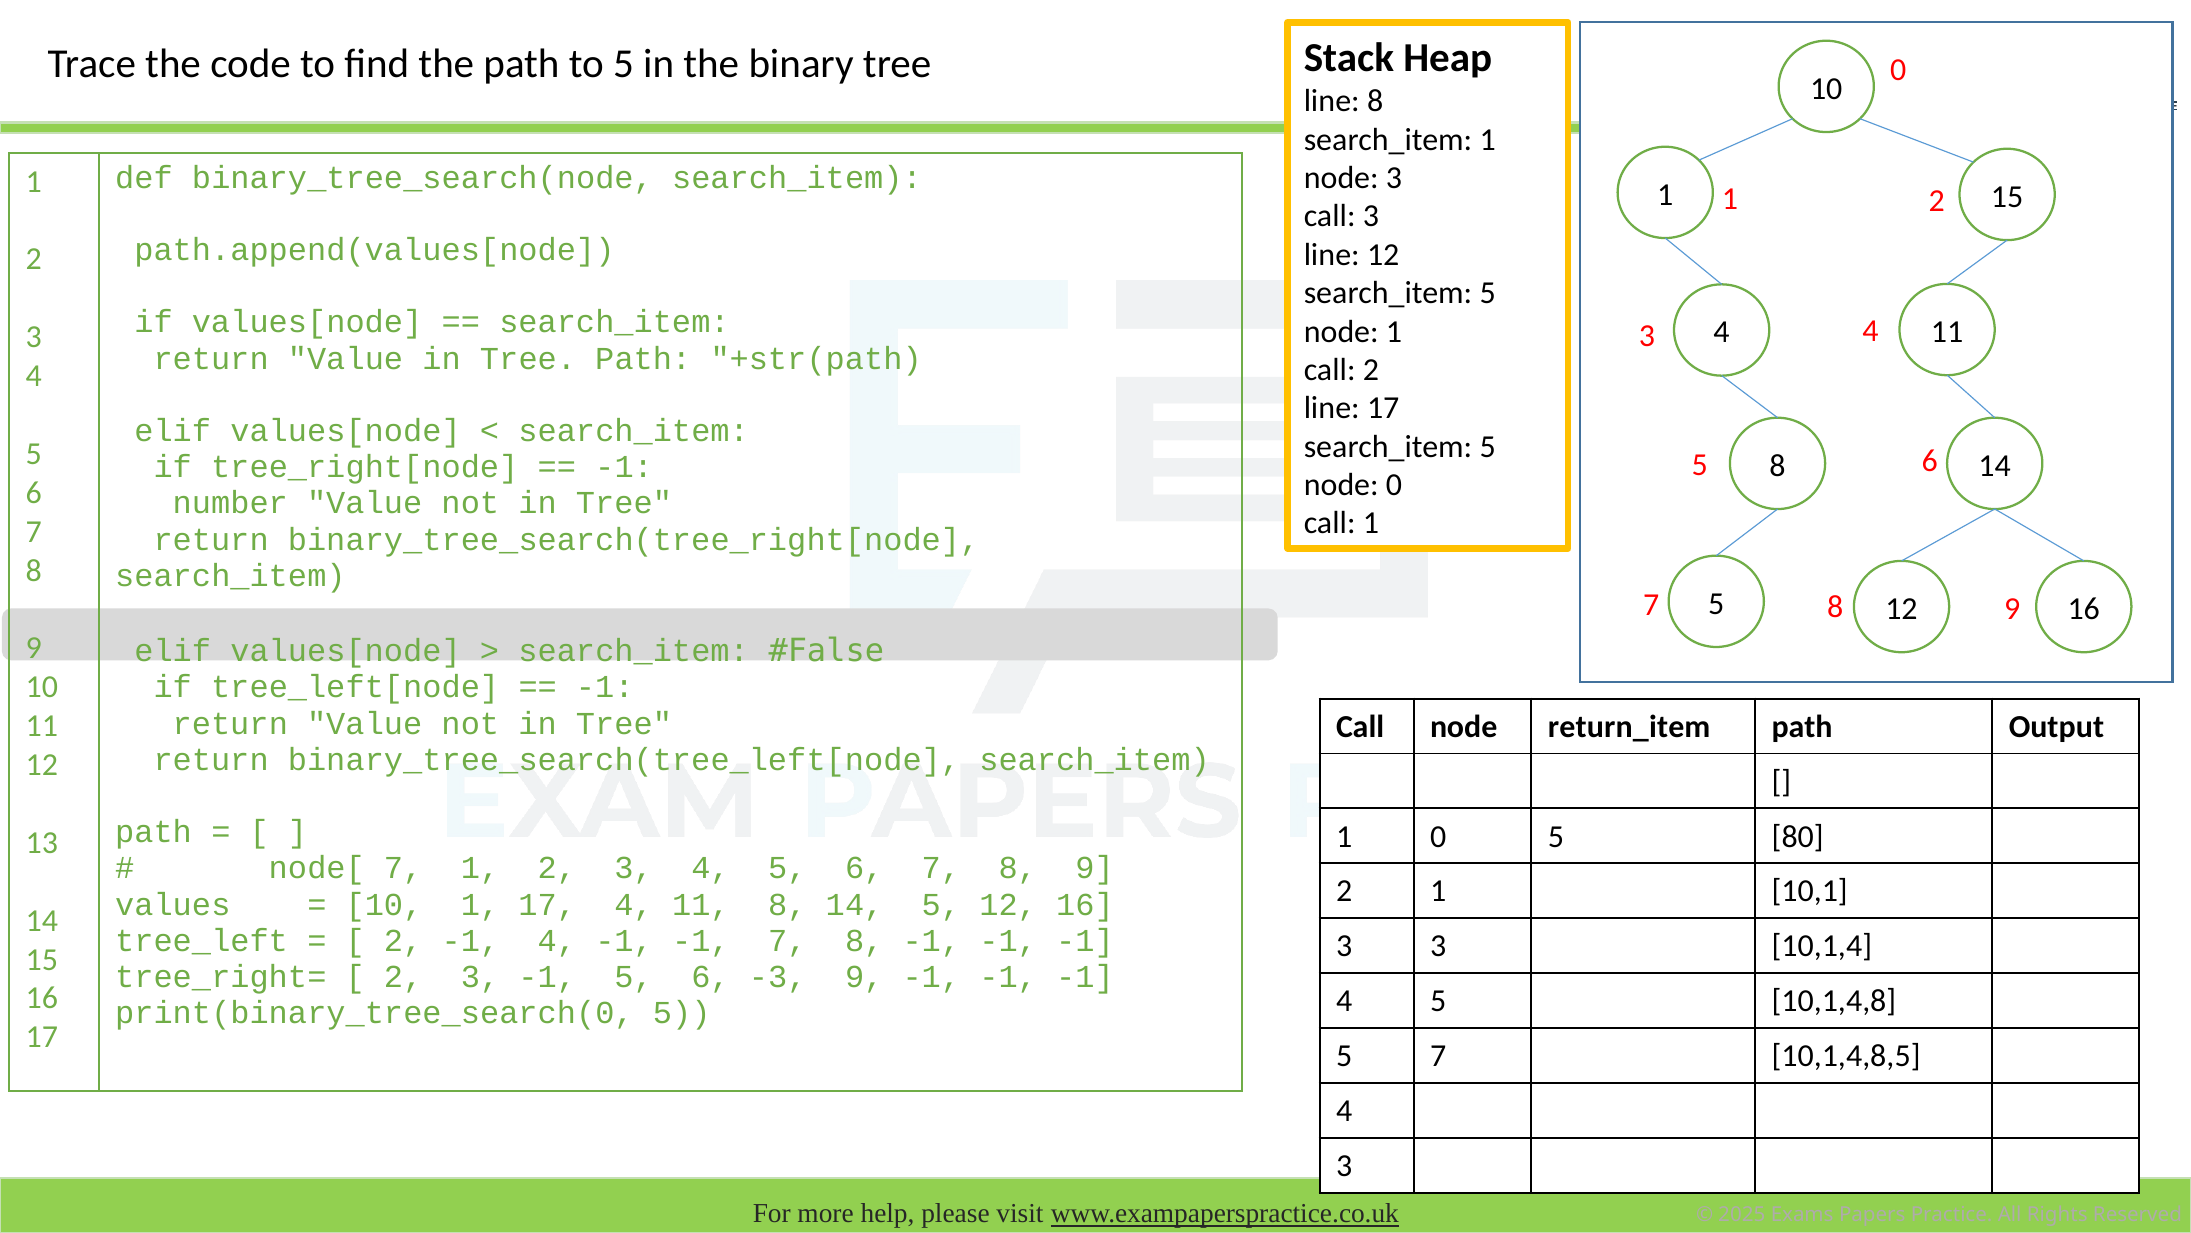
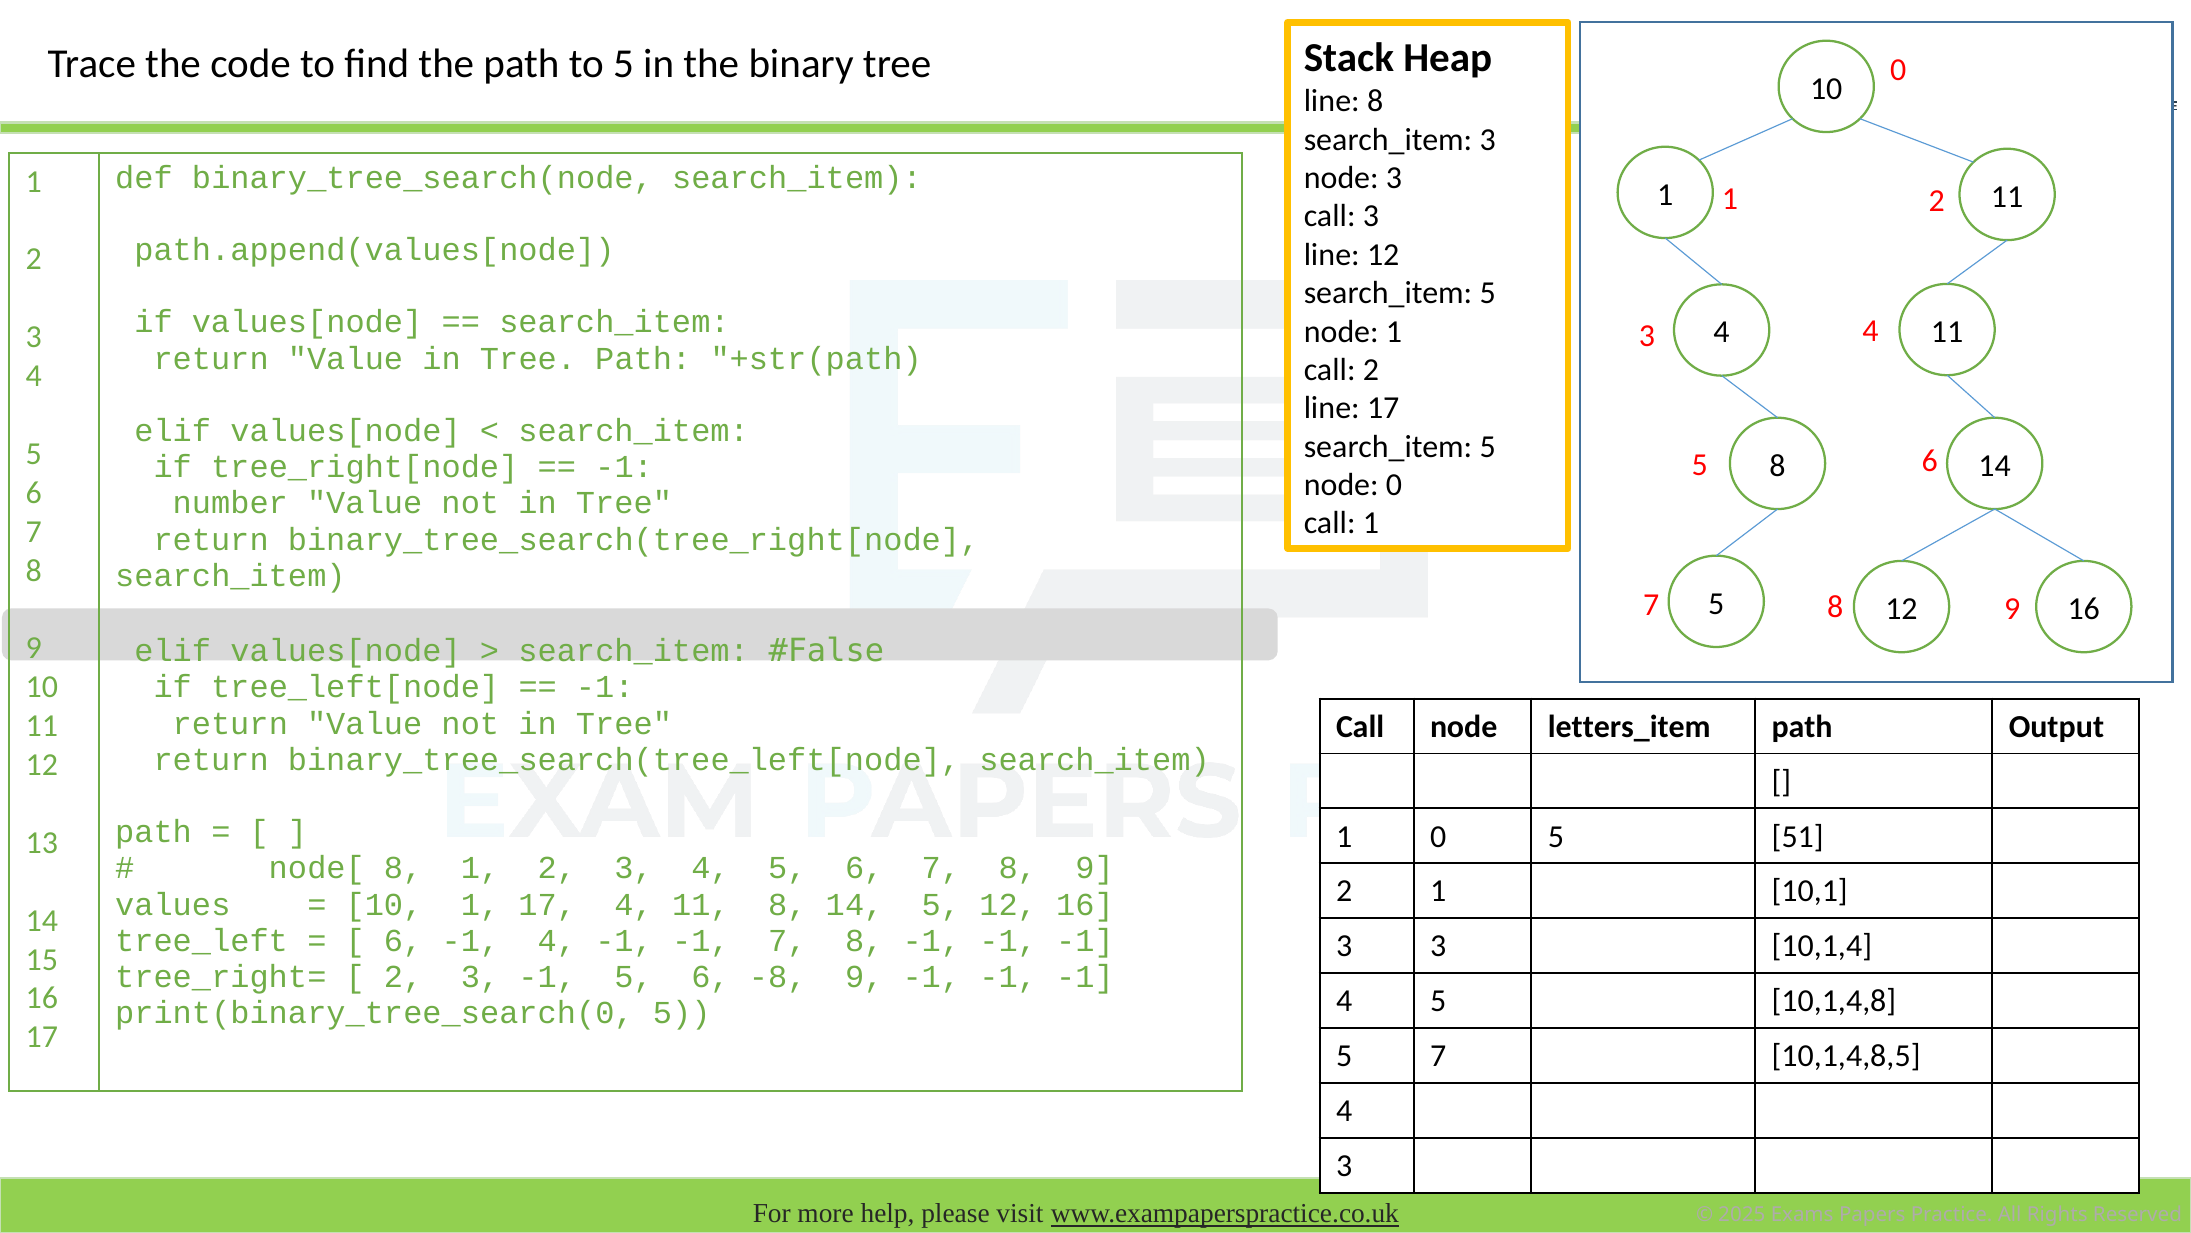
search_item 1: 1 -> 3
1 15: 15 -> 11
return_item: return_item -> letters_item
80: 80 -> 51
node[ 7: 7 -> 8
2 at (403, 940): 2 -> 6
-3: -3 -> -8
